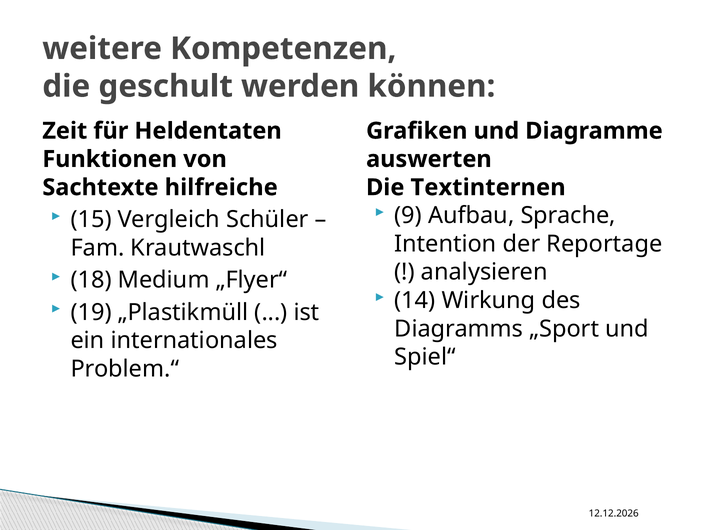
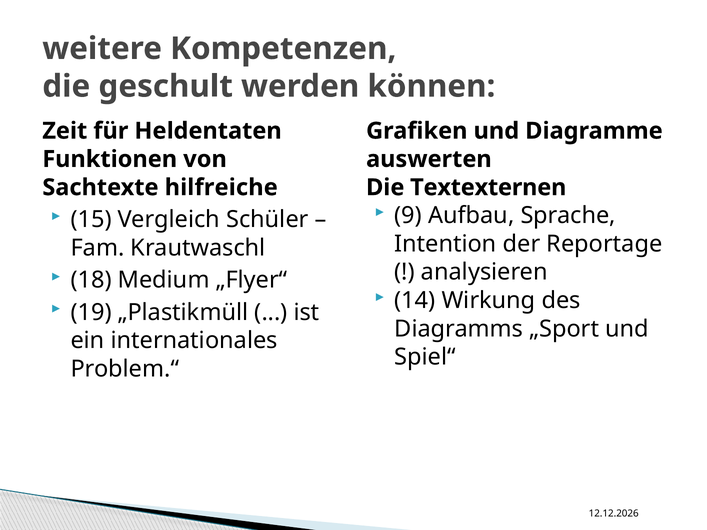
Textinternen: Textinternen -> Textexternen
